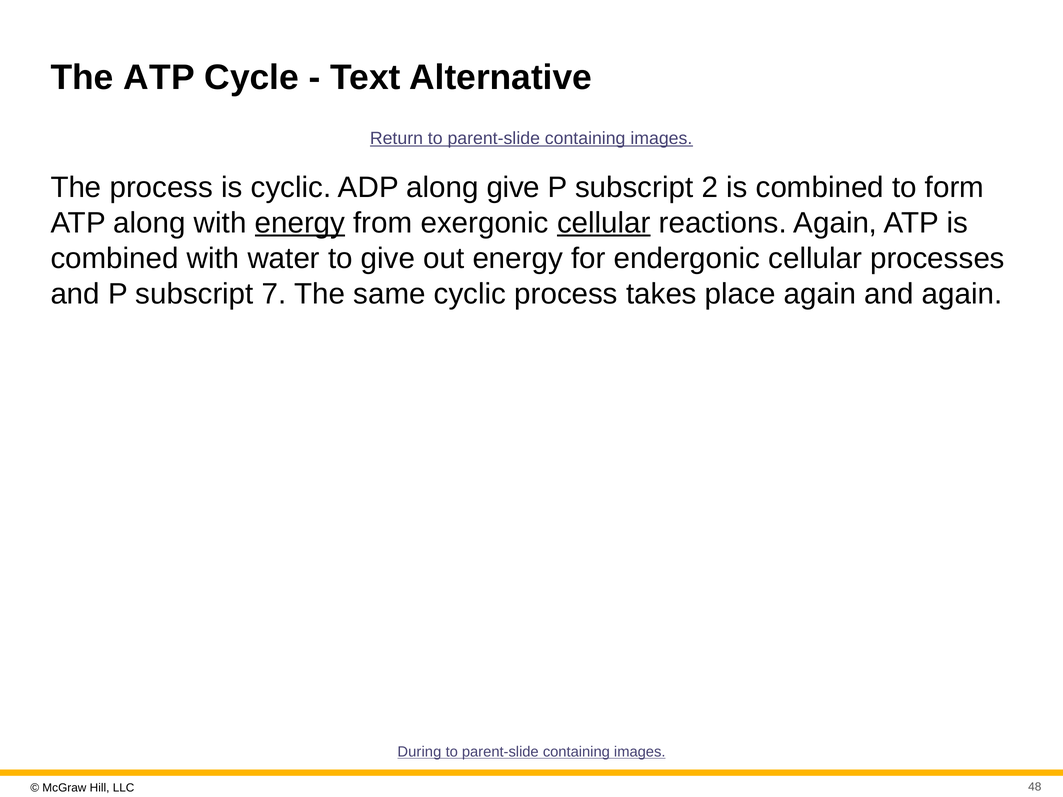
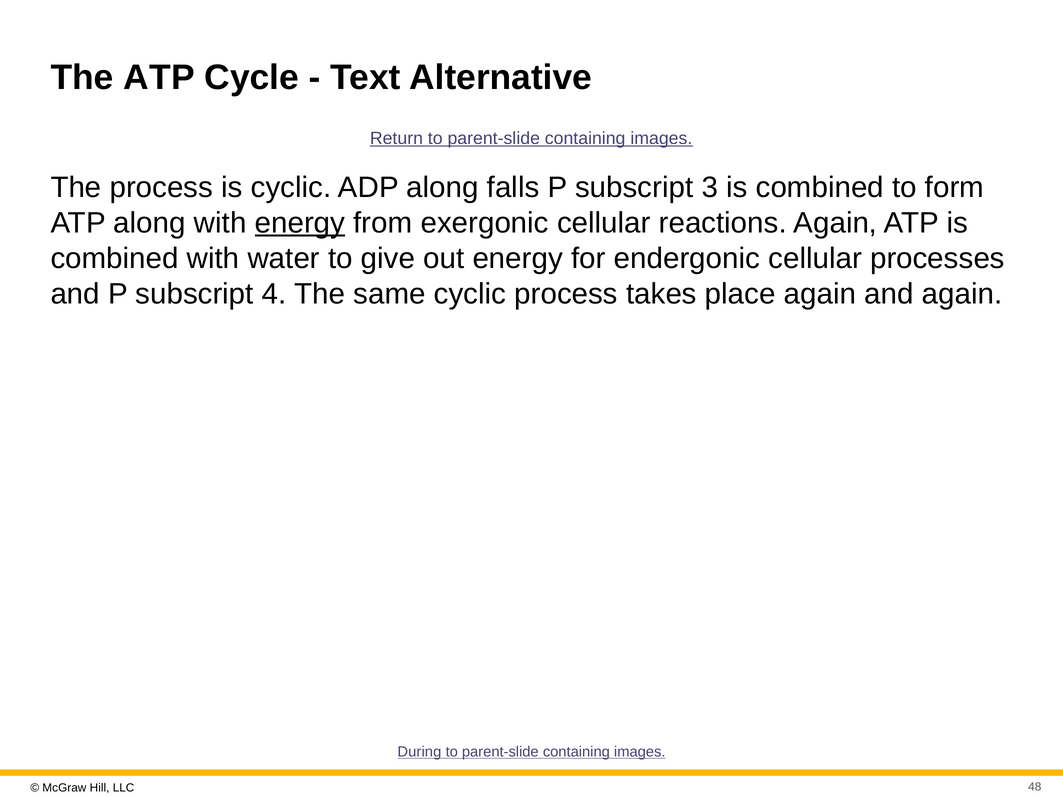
along give: give -> falls
2: 2 -> 3
cellular at (604, 223) underline: present -> none
7: 7 -> 4
